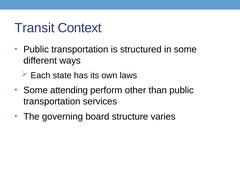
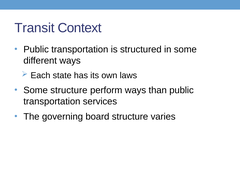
Some attending: attending -> structure
perform other: other -> ways
